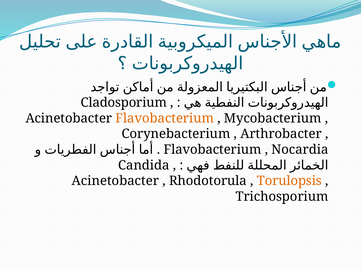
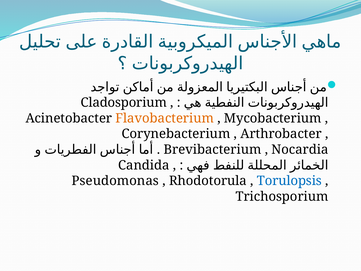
Flavobacterium at (213, 149): Flavobacterium -> Brevibacterium
Acinetobacter at (115, 181): Acinetobacter -> Pseudomonas
Torulopsis colour: orange -> blue
